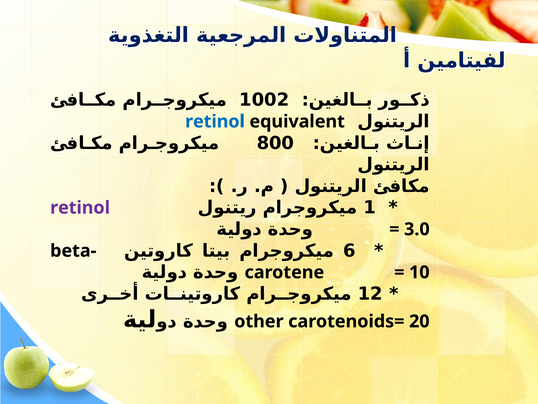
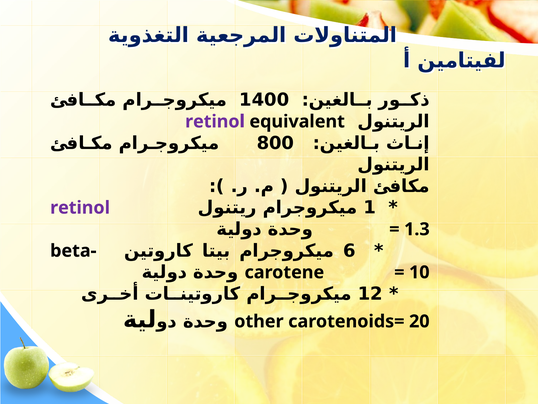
1002: 1002 -> 1400
retinol at (215, 121) colour: blue -> purple
3.0: 3.0 -> 1.3
